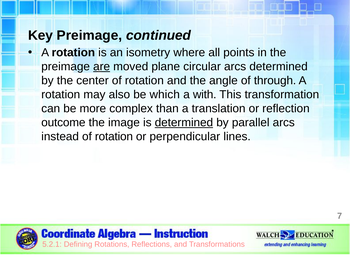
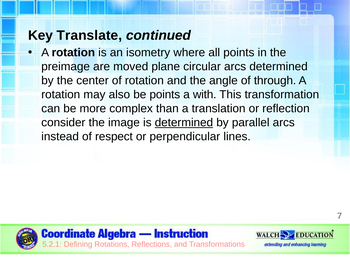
Key Preimage: Preimage -> Translate
are underline: present -> none
be which: which -> points
outcome: outcome -> consider
instead of rotation: rotation -> respect
